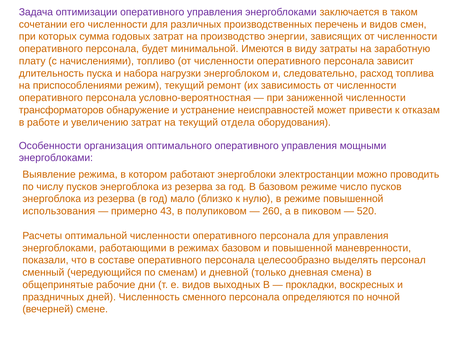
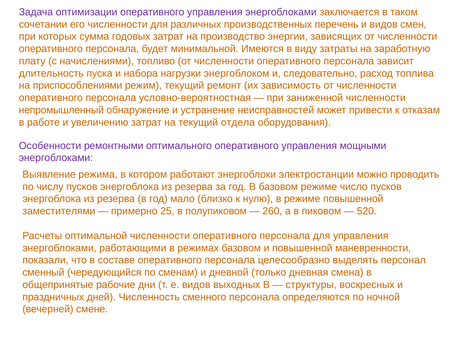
трансформаторов: трансформаторов -> непромышленный
организация: организация -> ремонтными
использования: использования -> заместителями
43: 43 -> 25
прокладки: прокладки -> структуры
